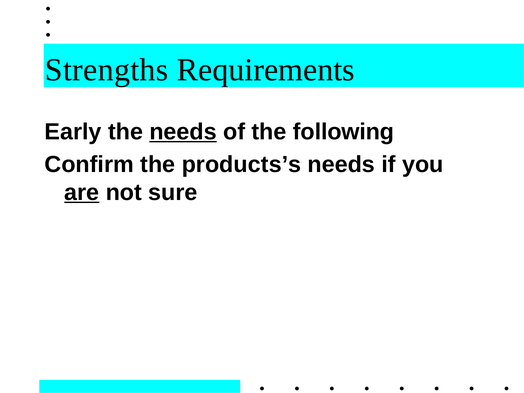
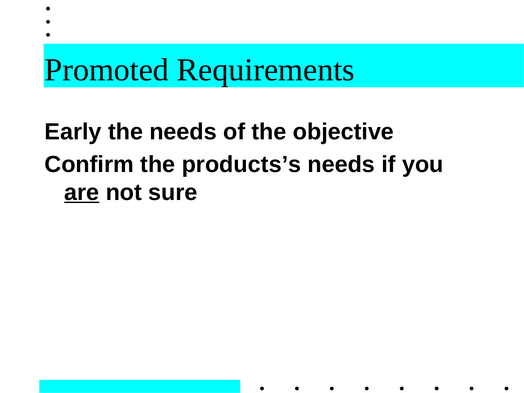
Strengths: Strengths -> Promoted
needs at (183, 132) underline: present -> none
following: following -> objective
